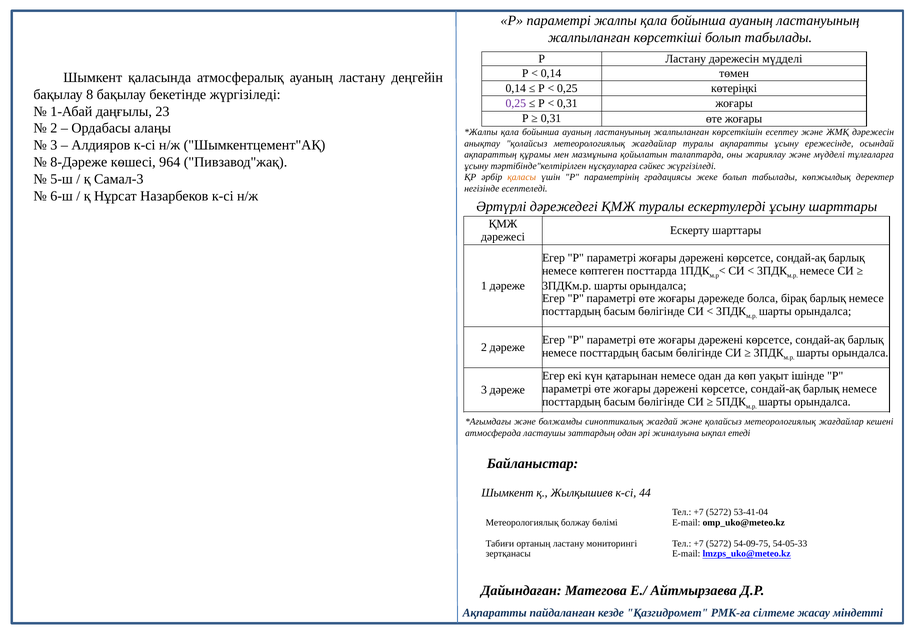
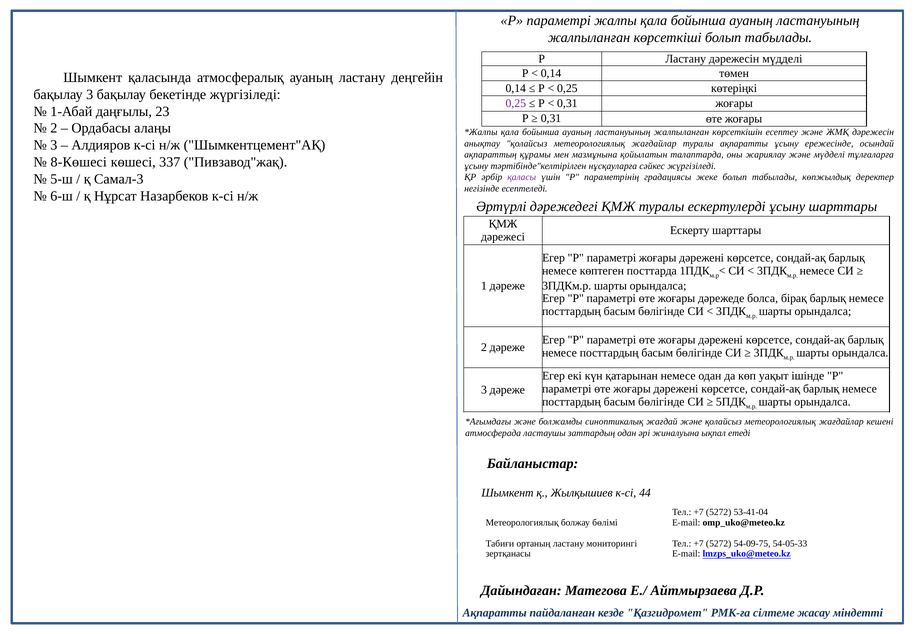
бақылау 8: 8 -> 3
8-Дәреже: 8-Дәреже -> 8-Көшесі
964: 964 -> 337
қаласы colour: orange -> purple
